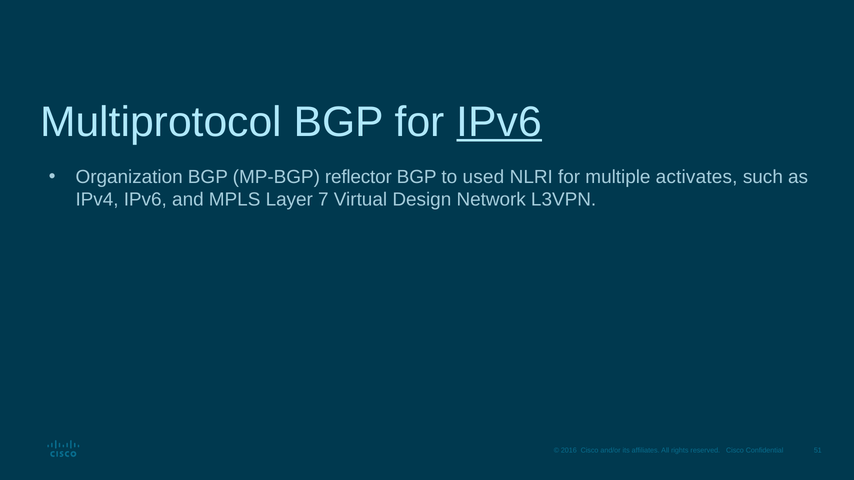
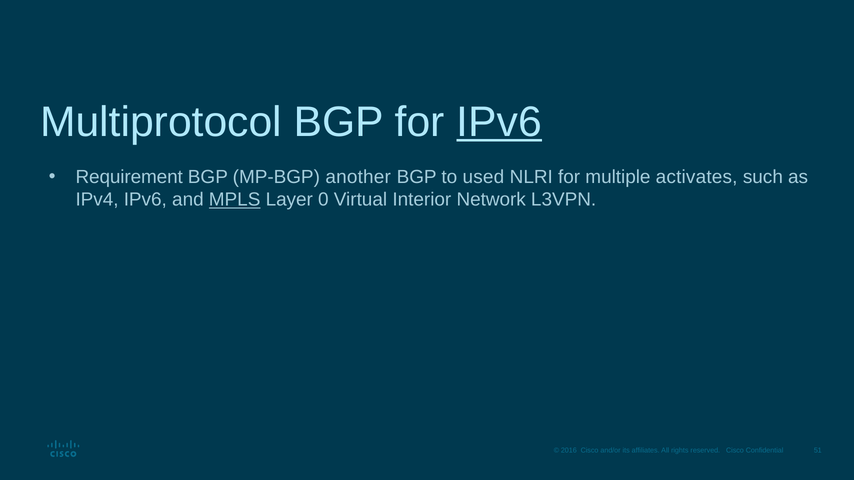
Organization: Organization -> Requirement
reflector: reflector -> another
MPLS underline: none -> present
7: 7 -> 0
Design: Design -> Interior
